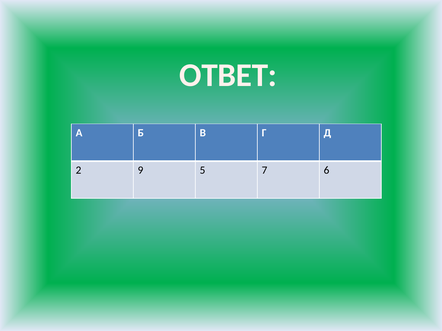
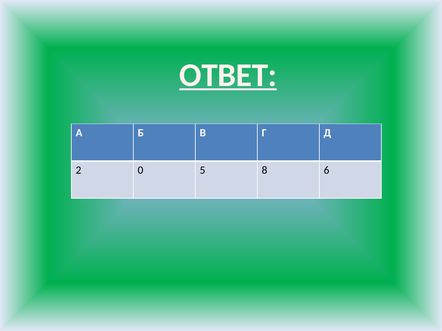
ОТВЕТ underline: none -> present
9: 9 -> 0
7: 7 -> 8
